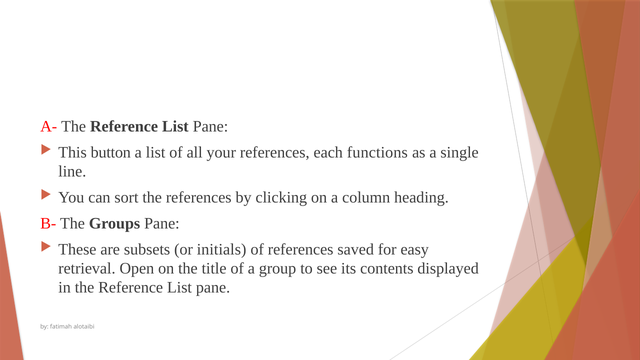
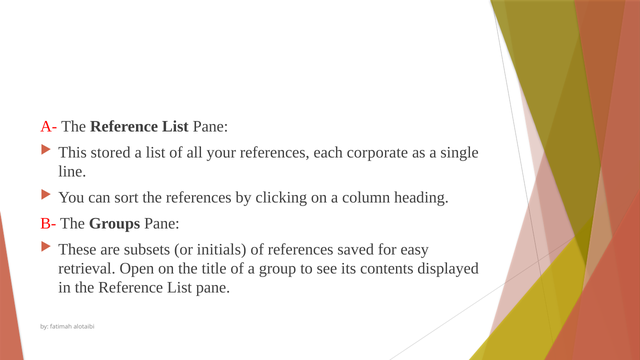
button: button -> stored
functions: functions -> corporate
